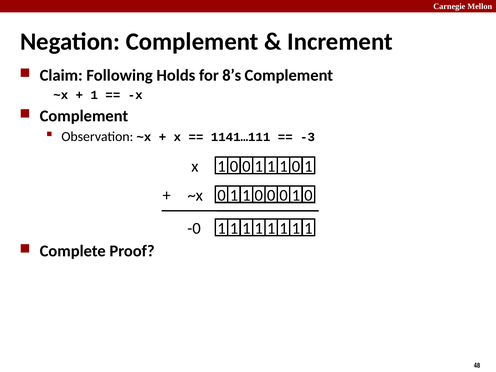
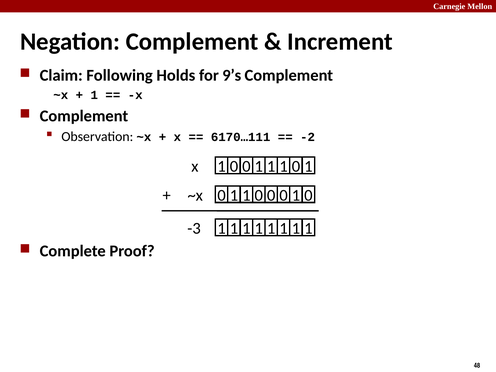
8’s: 8’s -> 9’s
1141…111: 1141…111 -> 6170…111
-3: -3 -> -2
-0: -0 -> -3
